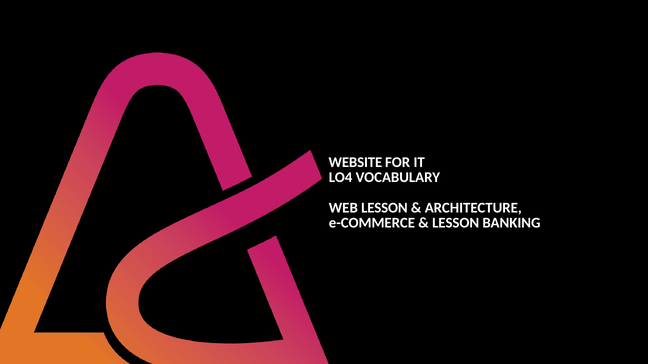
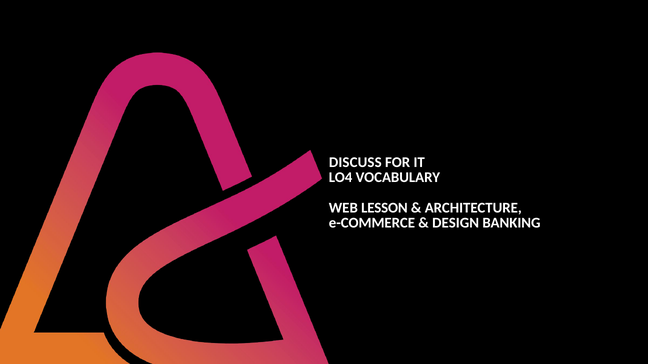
WEBSITE: WEBSITE -> DISCUSS
LESSON at (456, 223): LESSON -> DESIGN
